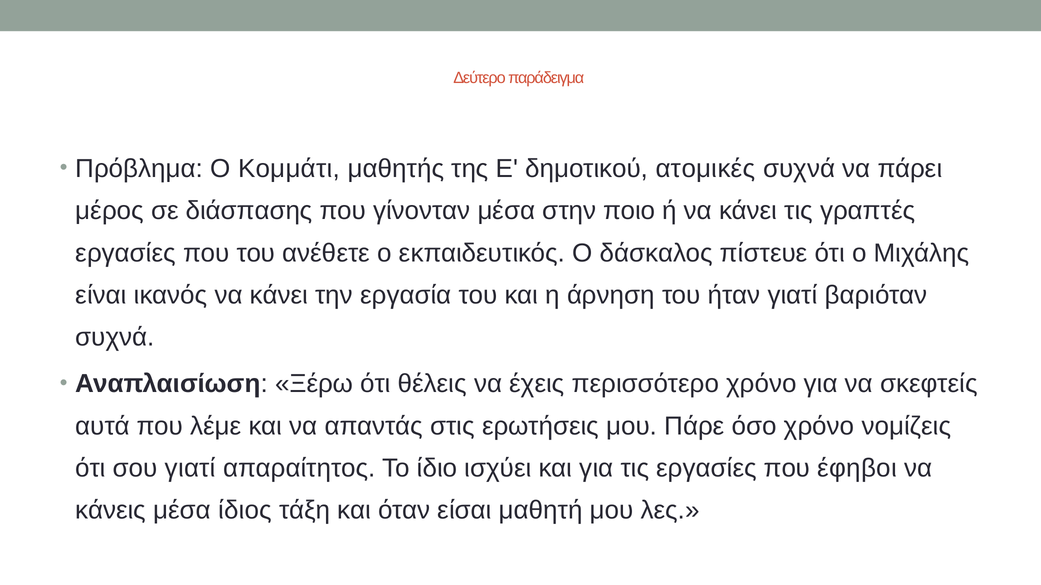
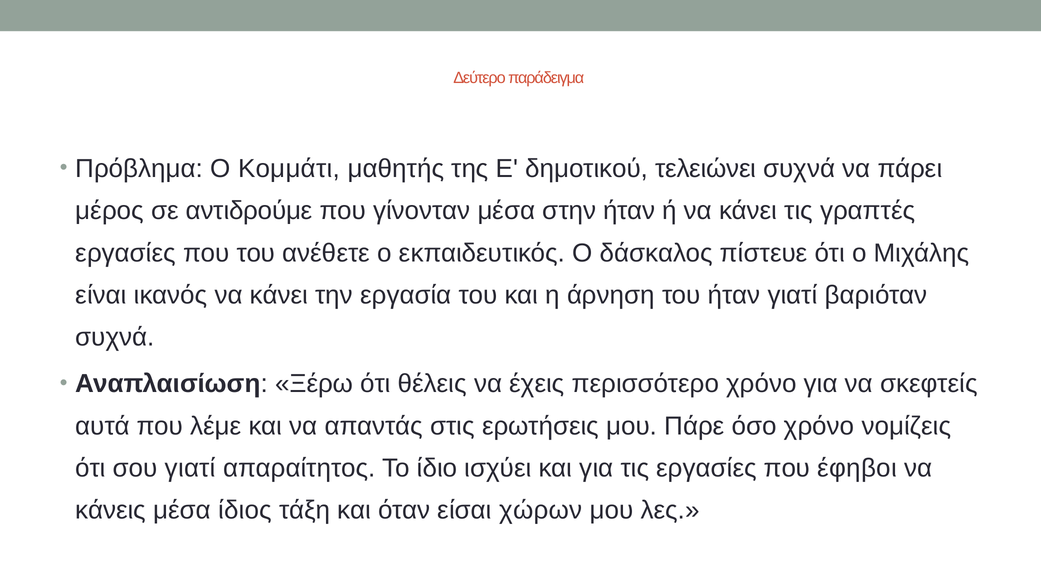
ατομικές: ατομικές -> τελειώνει
διάσπασης: διάσπασης -> αντιδρούμε
στην ποιο: ποιο -> ήταν
μαθητή: μαθητή -> χώρων
